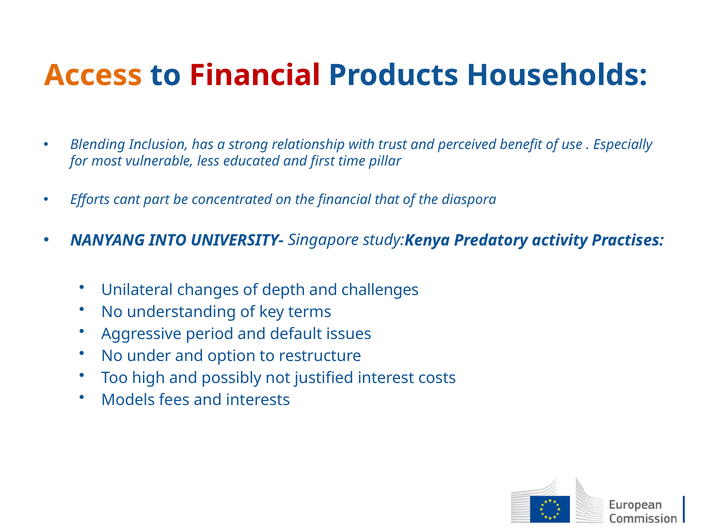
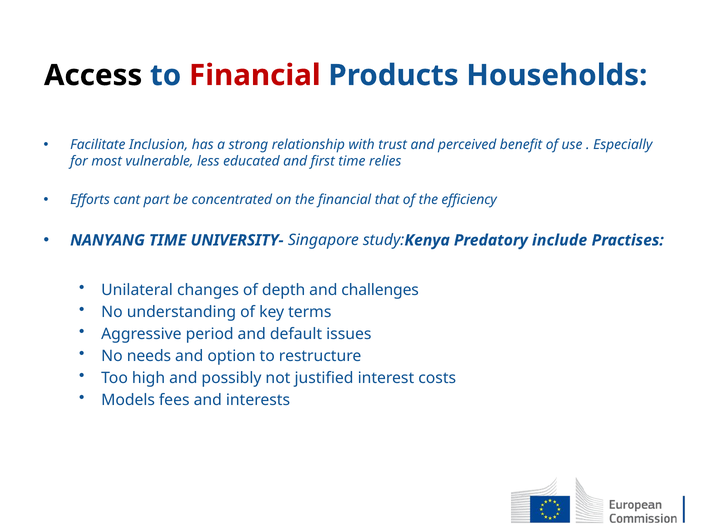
Access colour: orange -> black
Blending: Blending -> Facilitate
pillar: pillar -> relies
diaspora: diaspora -> efficiency
NANYANG INTO: INTO -> TIME
activity: activity -> include
under: under -> needs
